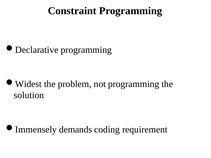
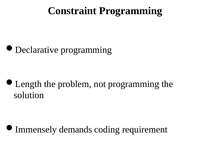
Widest: Widest -> Length
